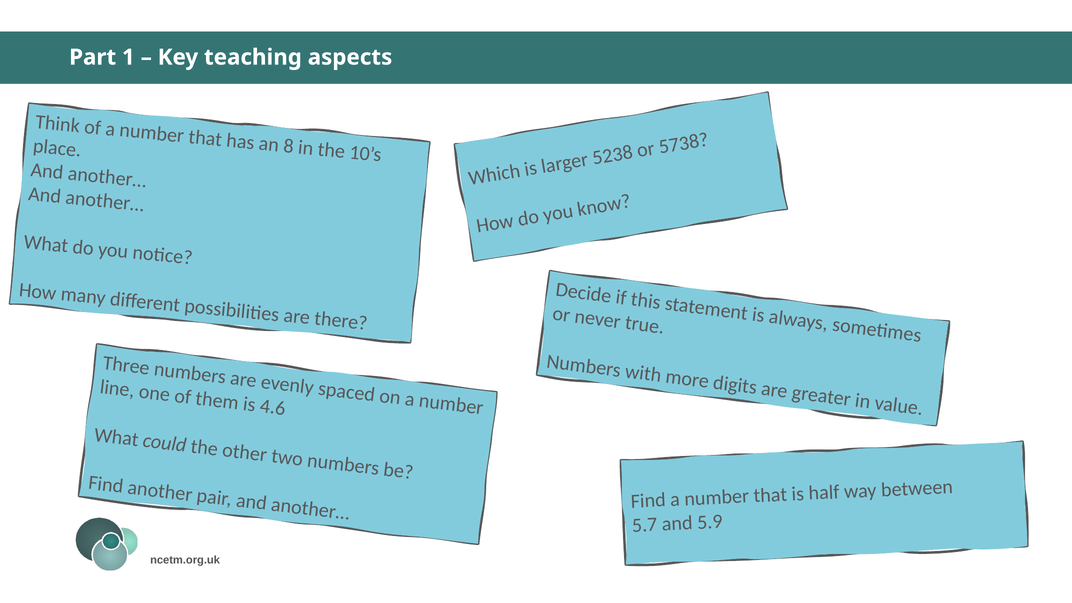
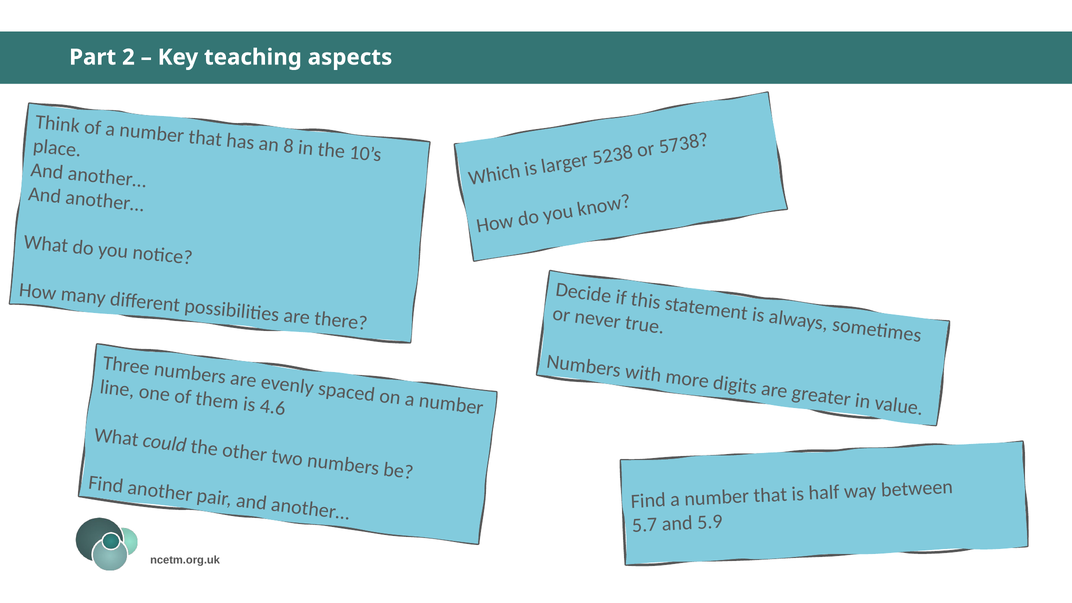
1: 1 -> 2
